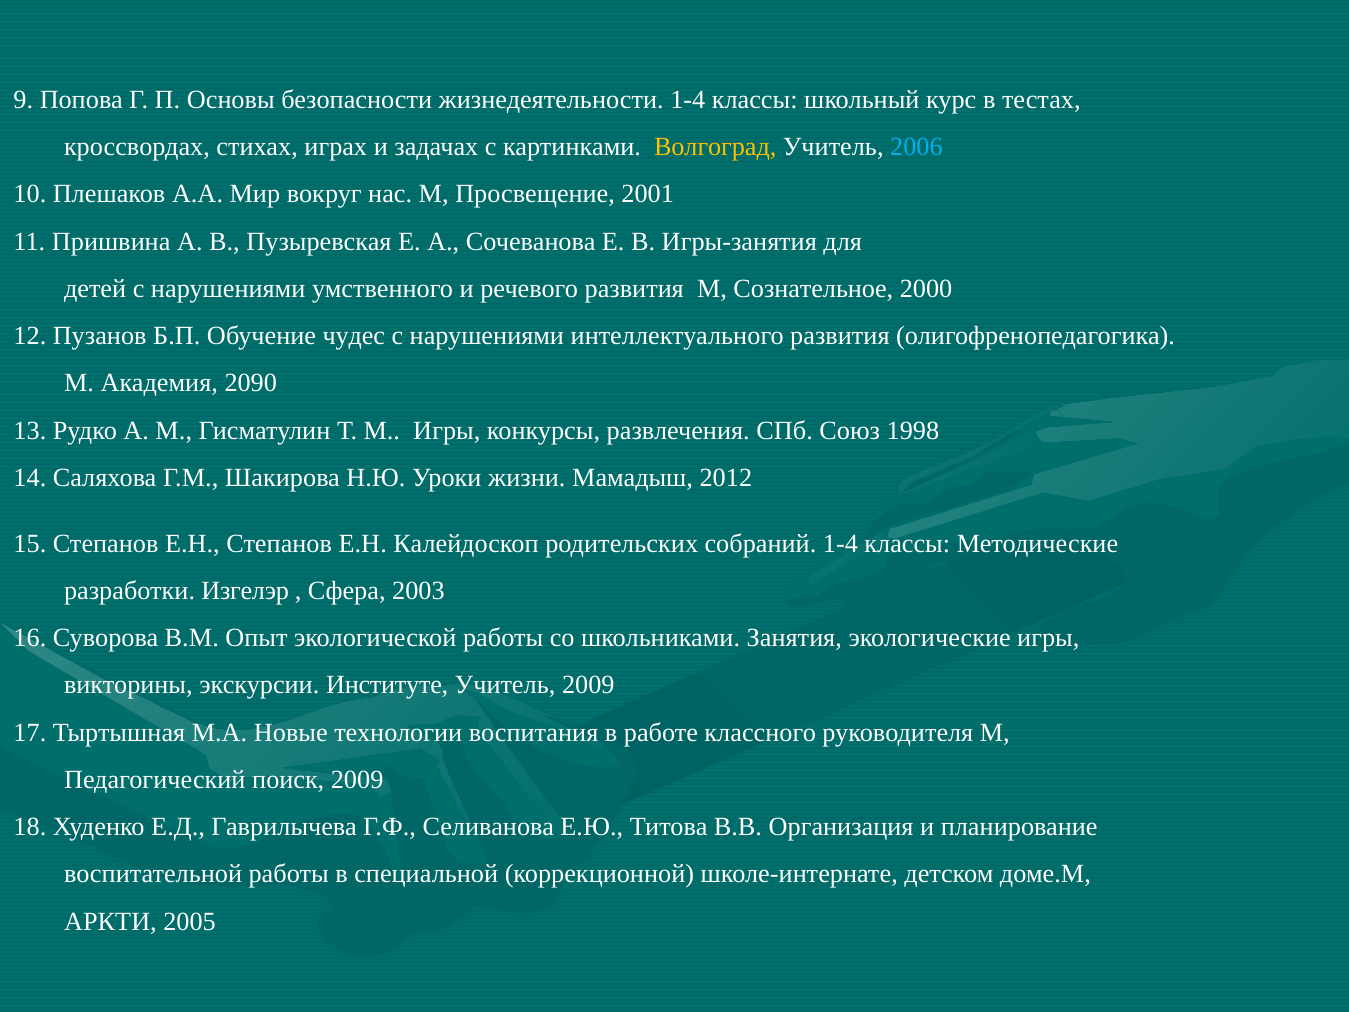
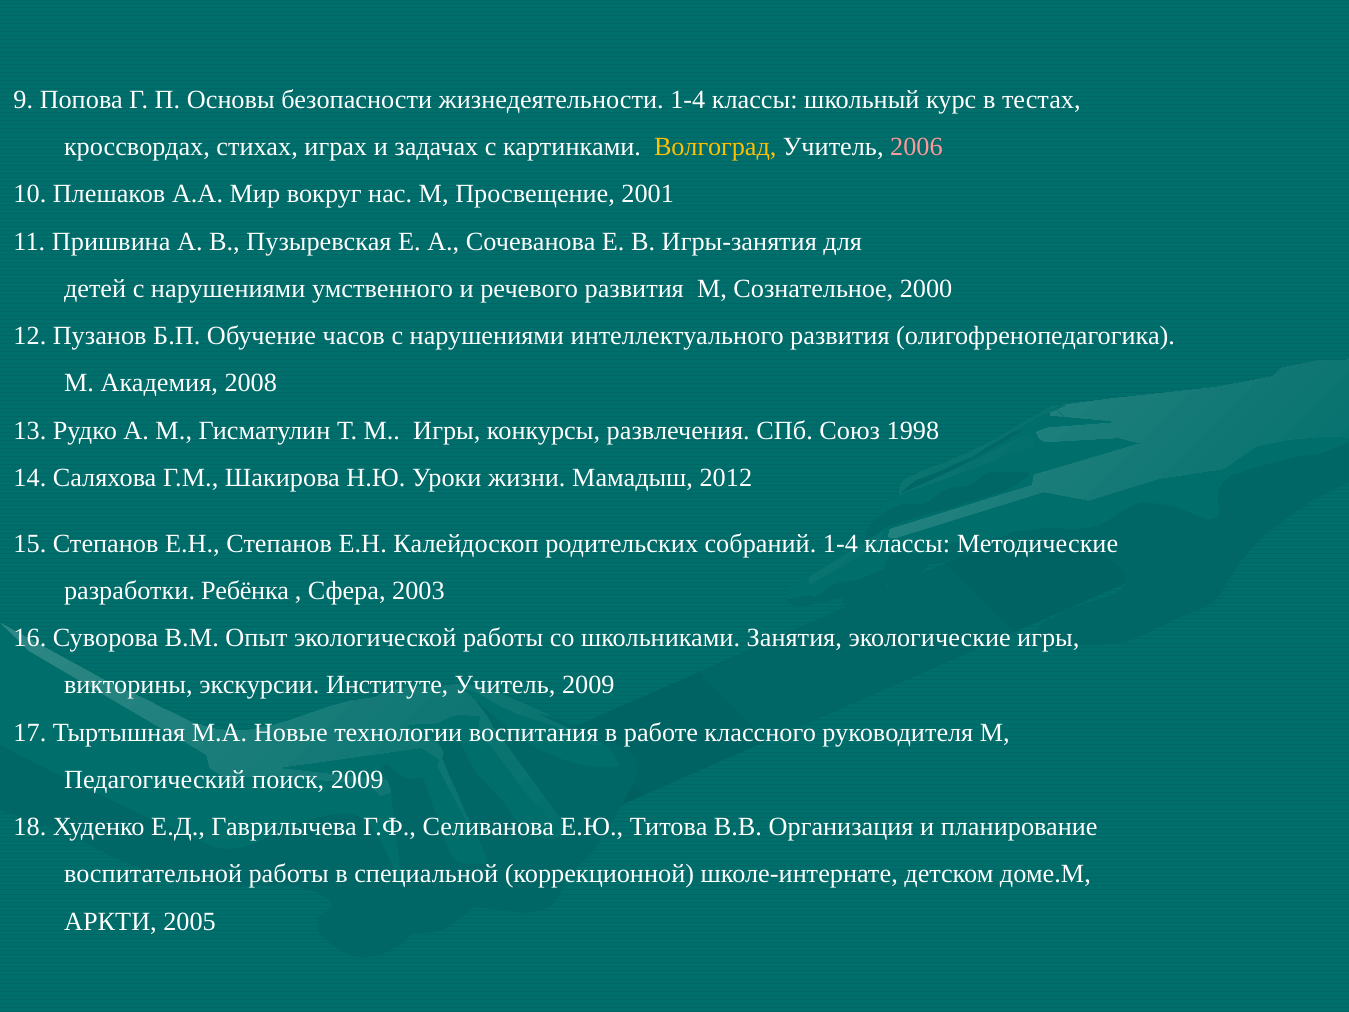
2006 colour: light blue -> pink
чудес: чудес -> часов
2090: 2090 -> 2008
Изгелэр: Изгелэр -> Ребёнка
